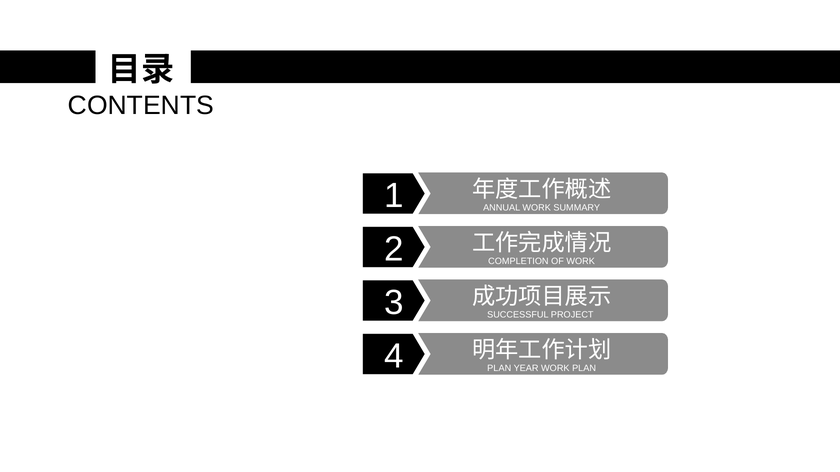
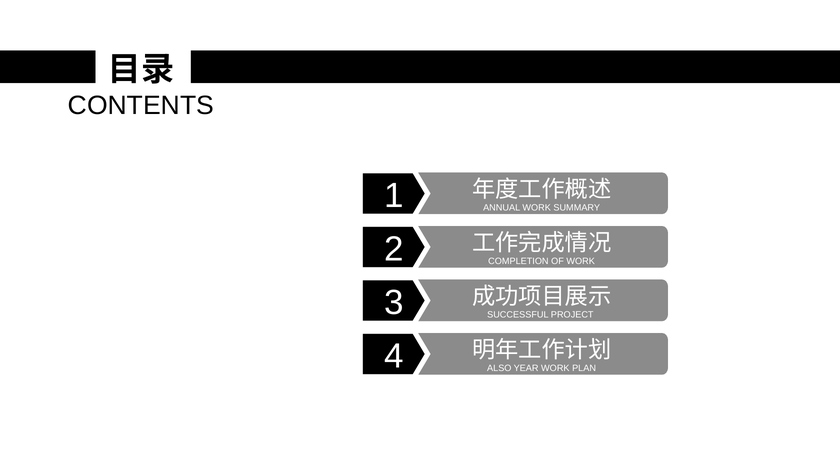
PLAN at (499, 369): PLAN -> ALSO
